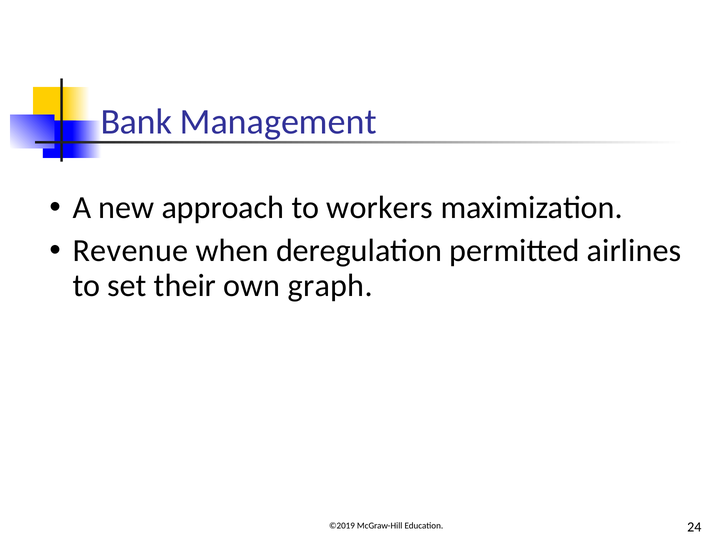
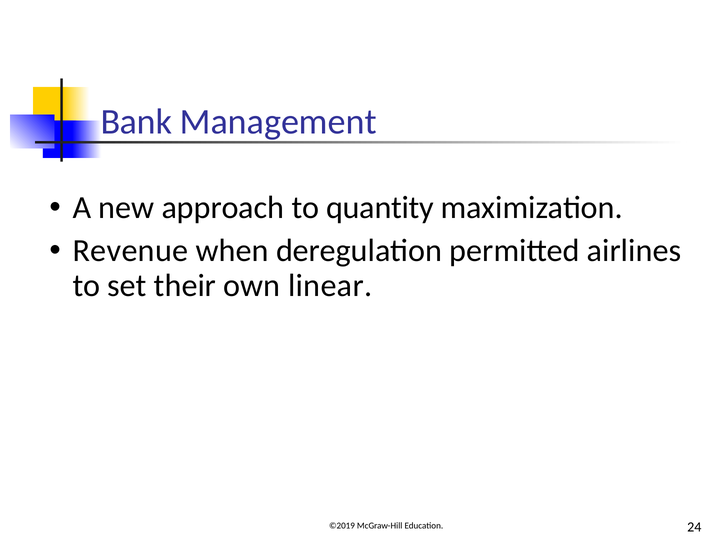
workers: workers -> quantity
graph: graph -> linear
